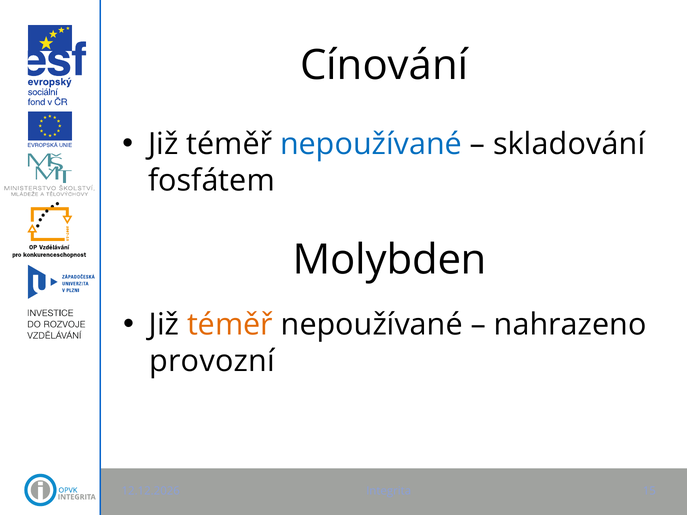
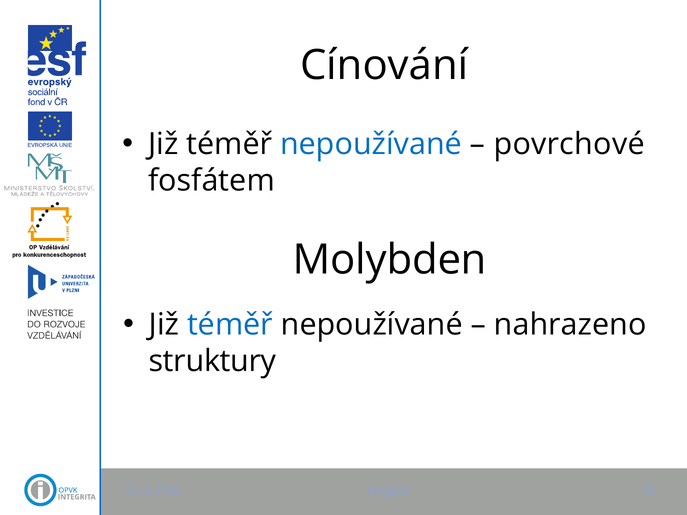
skladování: skladování -> povrchové
téměř at (230, 325) colour: orange -> blue
provozní: provozní -> struktury
